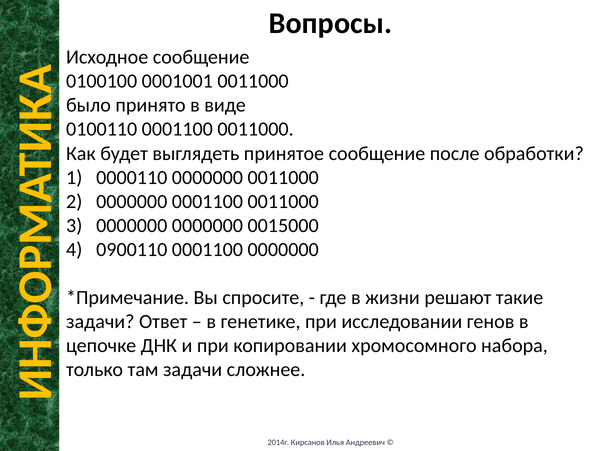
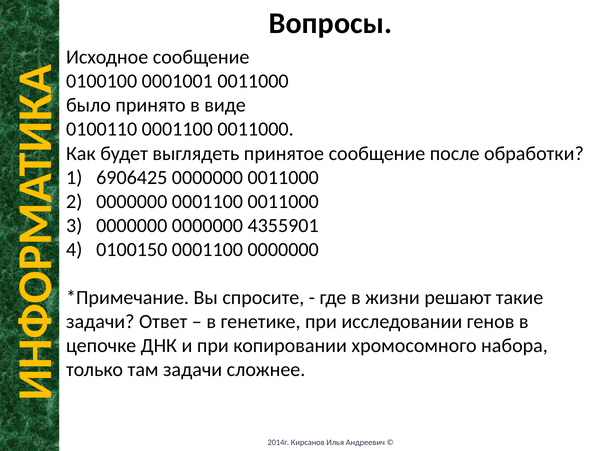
0000110: 0000110 -> 6906425
0015000: 0015000 -> 4355901
0900110: 0900110 -> 0100150
